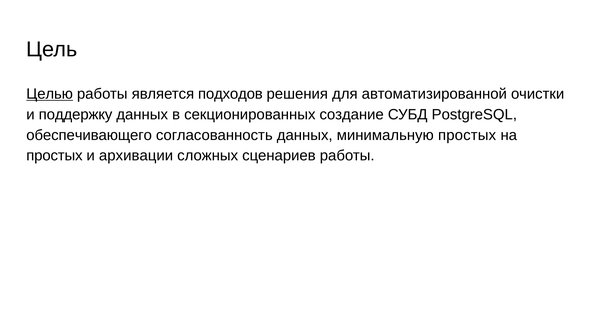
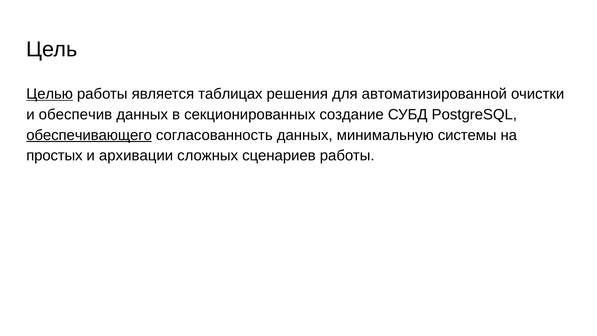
подходов: подходов -> таблицах
поддержку: поддержку -> обеспечив
обеспечивающего underline: none -> present
минимальную простых: простых -> системы
